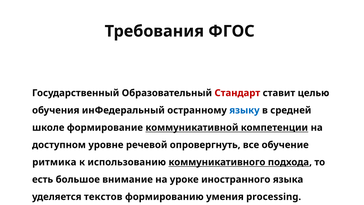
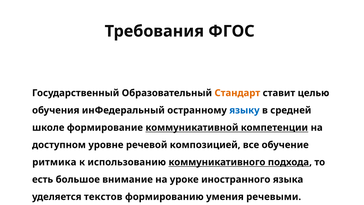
Стандарт colour: red -> orange
опровергнуть: опровергнуть -> композицией
processing: processing -> речевыми
